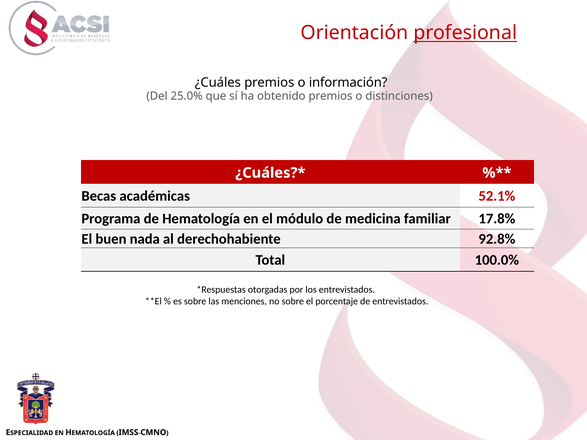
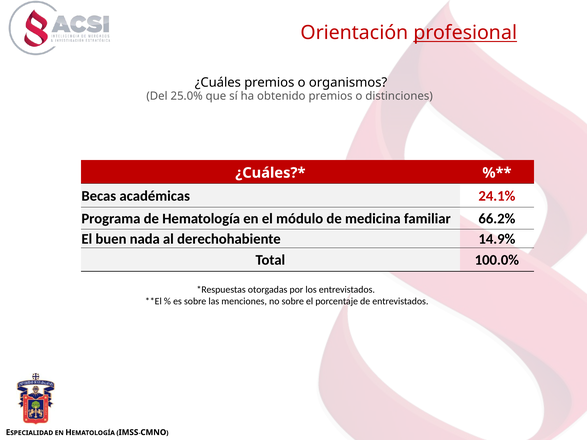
información: información -> organismos
52.1%: 52.1% -> 24.1%
17.8%: 17.8% -> 66.2%
92.8%: 92.8% -> 14.9%
